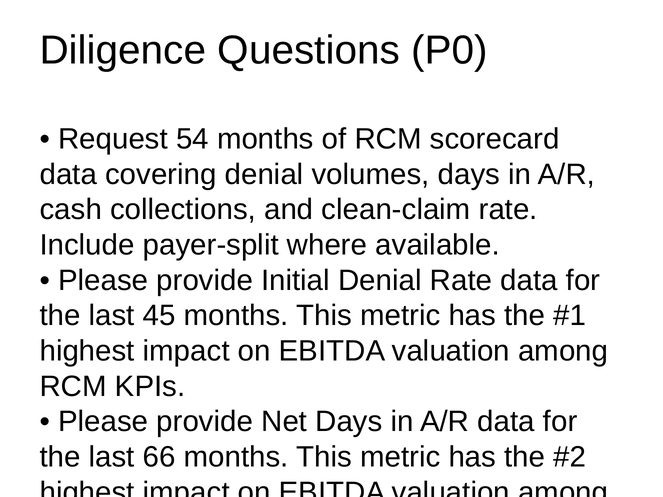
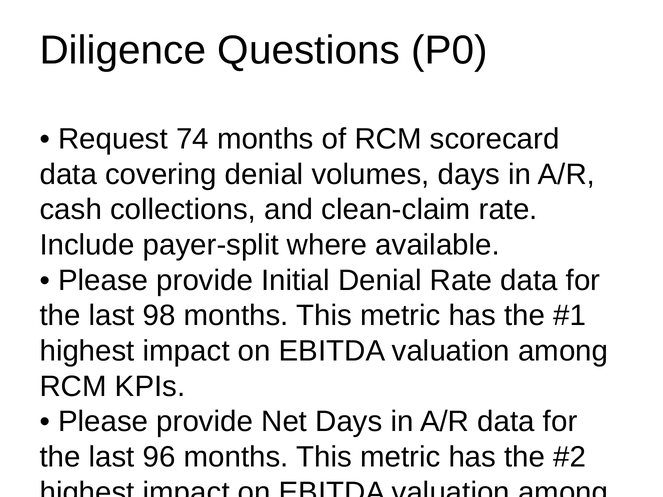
54: 54 -> 74
45: 45 -> 98
66: 66 -> 96
